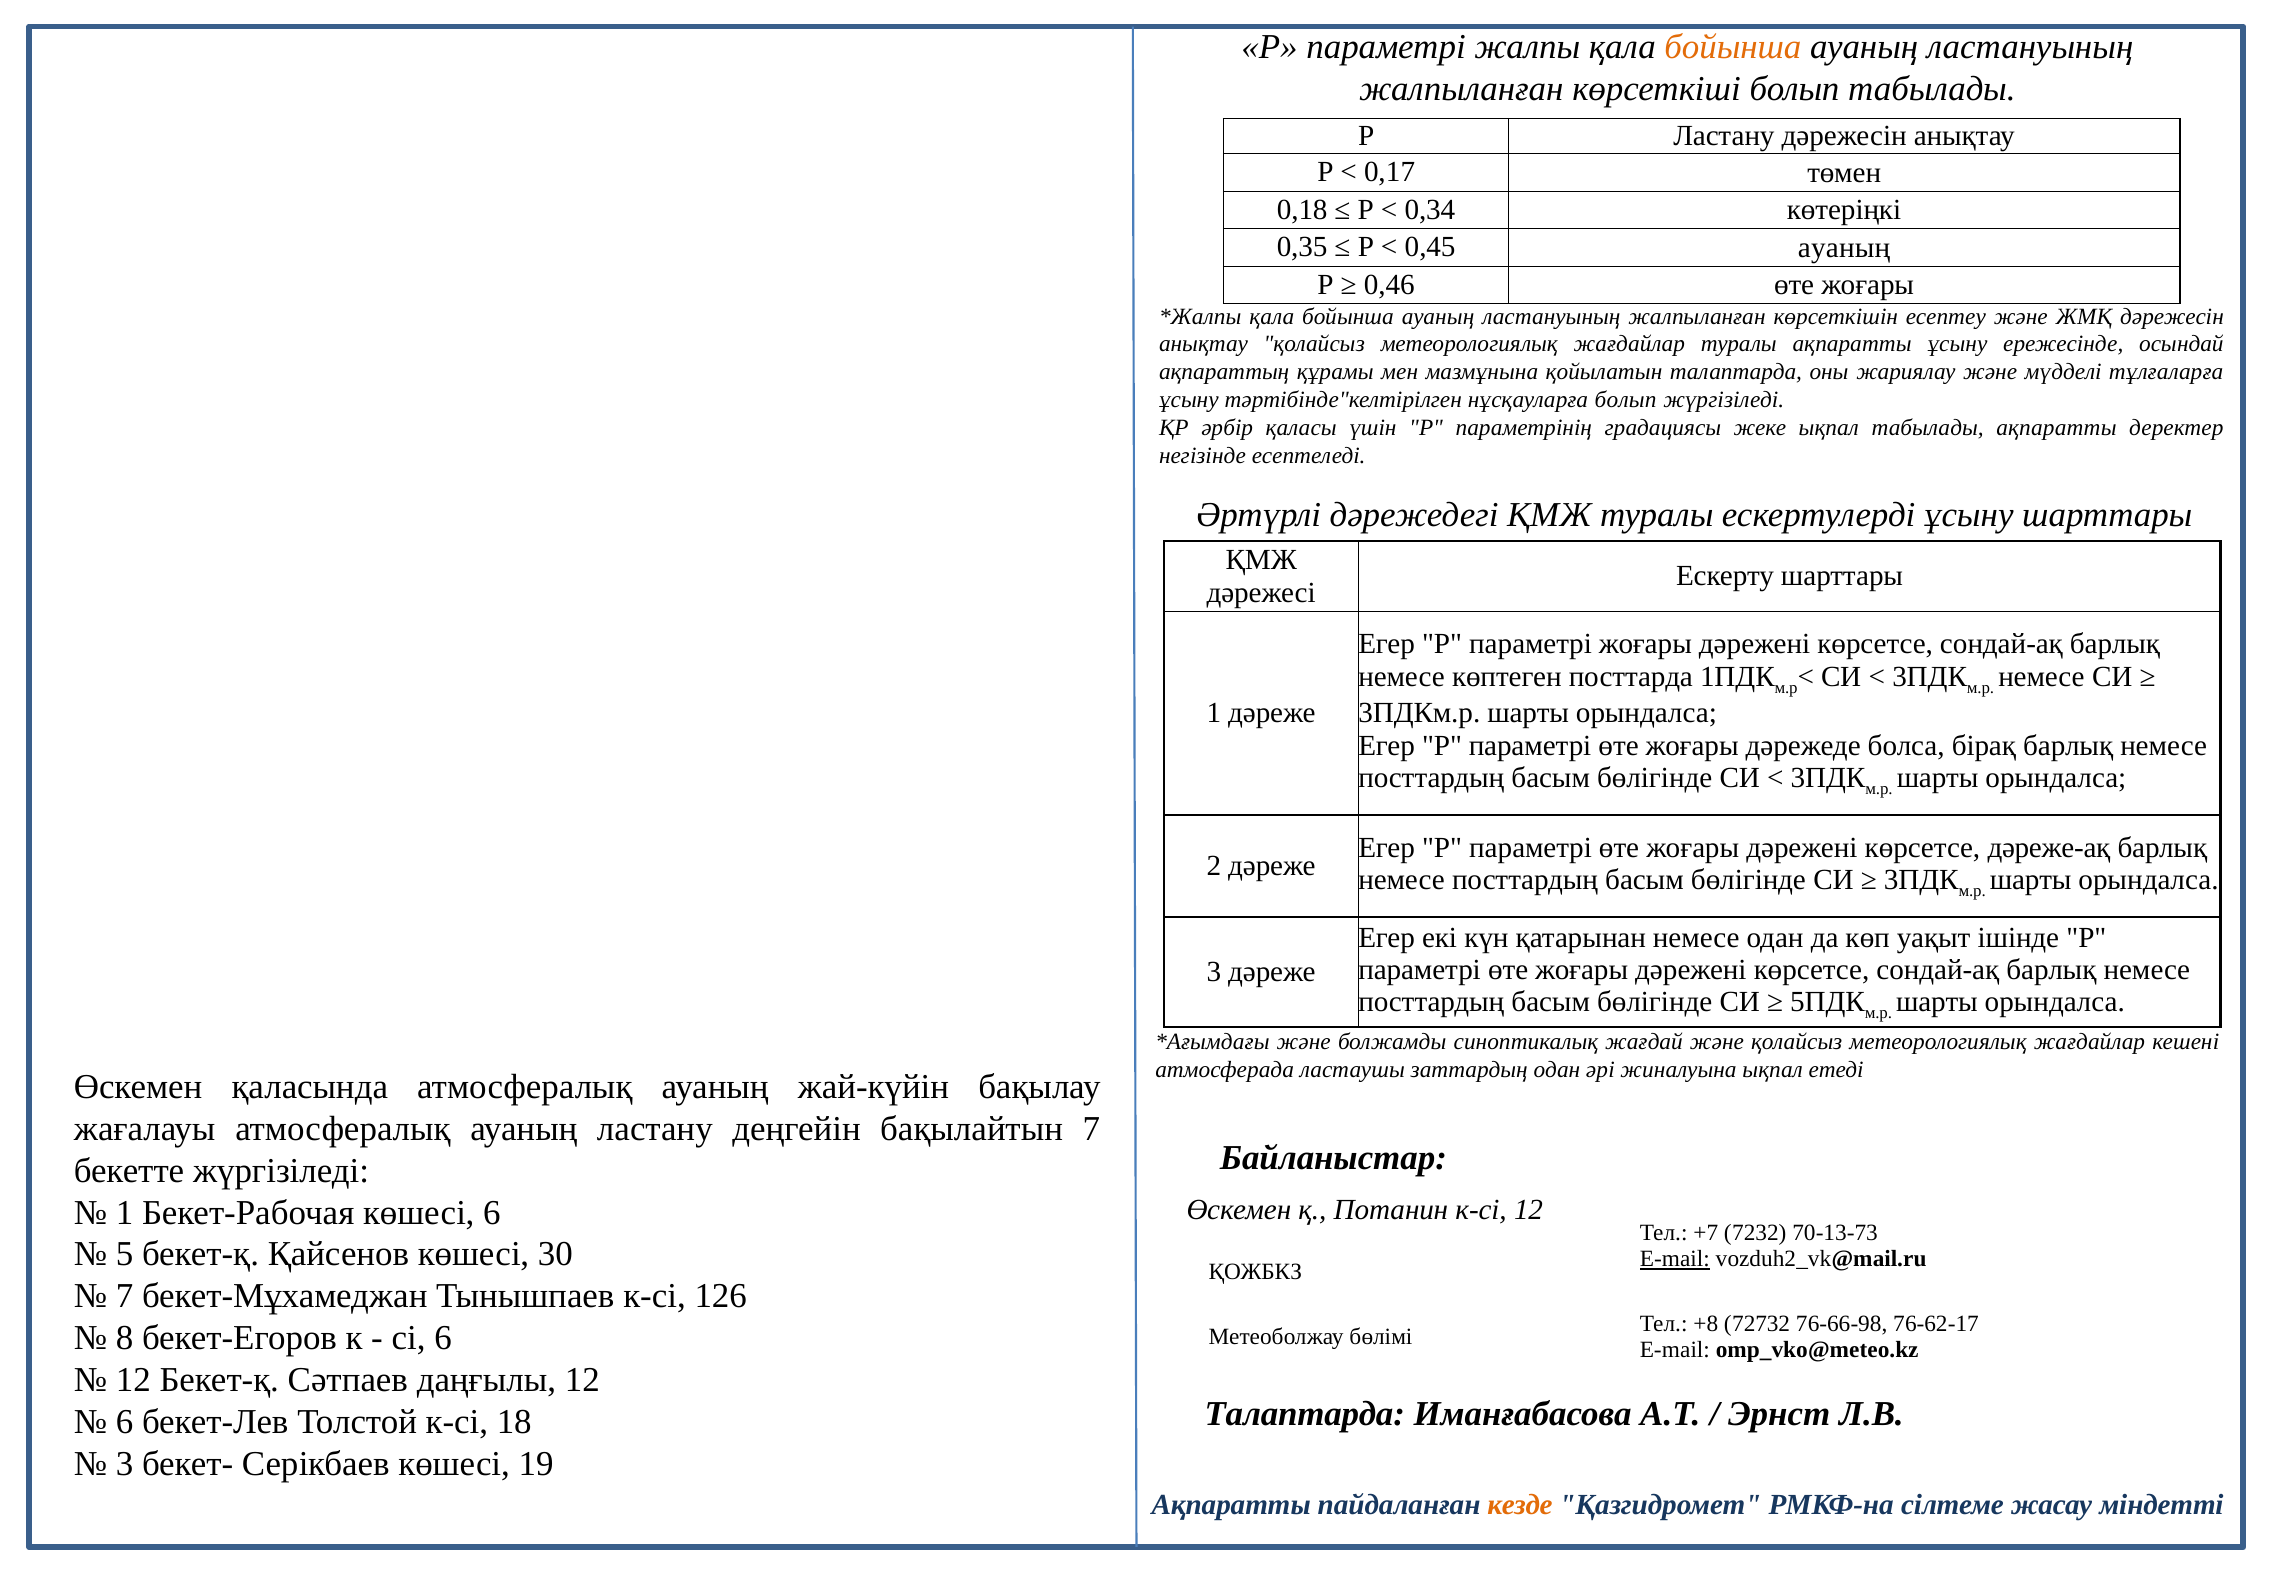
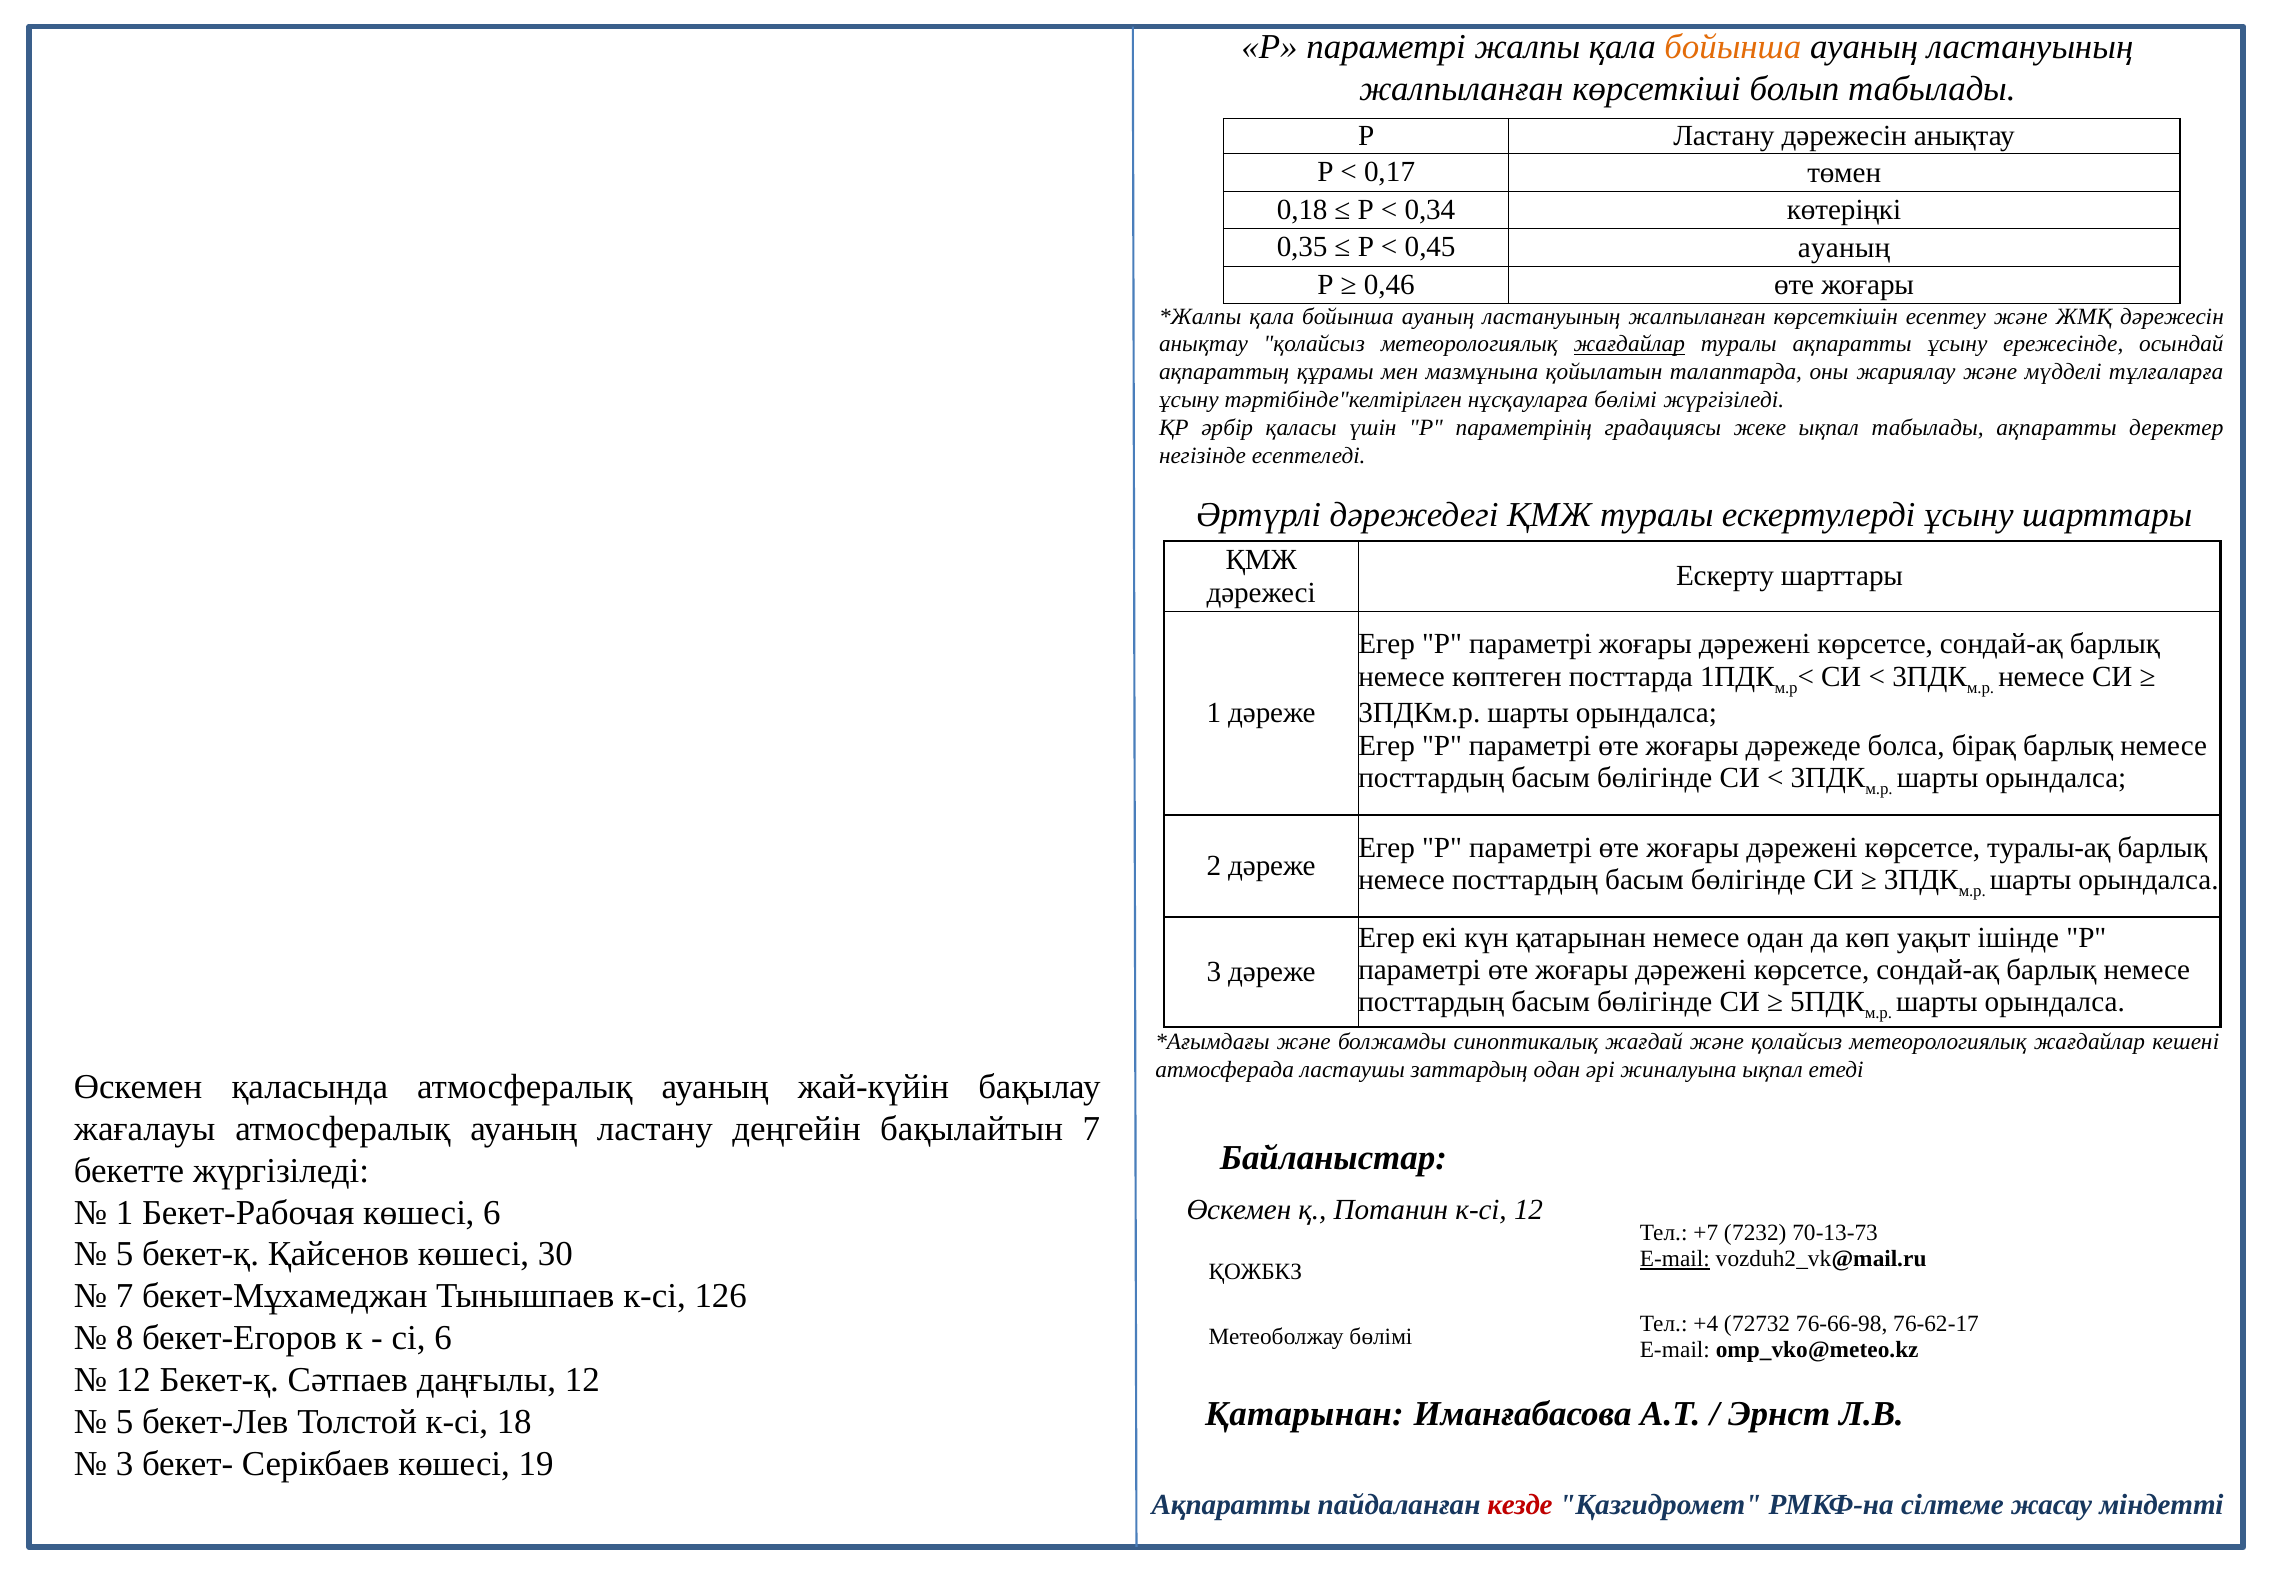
жағдайлар at (1629, 344) underline: none -> present
нұсқауларға болып: болып -> бөлімі
дәреже-ақ: дәреже-ақ -> туралы-ақ
+8: +8 -> +4
Талаптарда at (1305, 1413): Талаптарда -> Қатарынан
6 at (125, 1422): 6 -> 5
кезде colour: orange -> red
